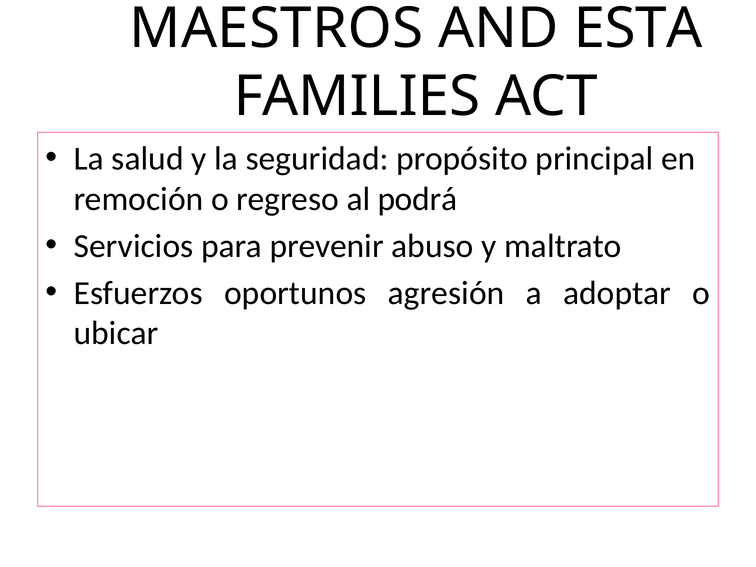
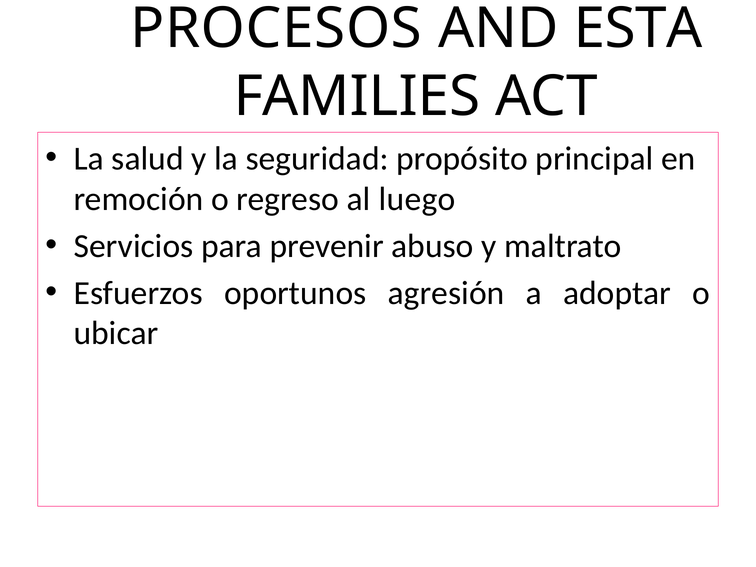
MAESTROS: MAESTROS -> PROCESOS
podrá: podrá -> luego
